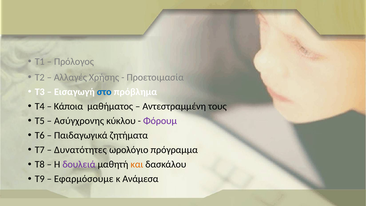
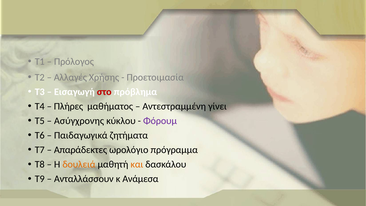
στο colour: blue -> red
Κάποια: Κάποια -> Πλήρες
τους: τους -> γίνει
Δυνατότητες: Δυνατότητες -> Απαράδεκτες
δουλειά colour: purple -> orange
Εφαρμόσουμε: Εφαρμόσουμε -> Ανταλλάσσουν
